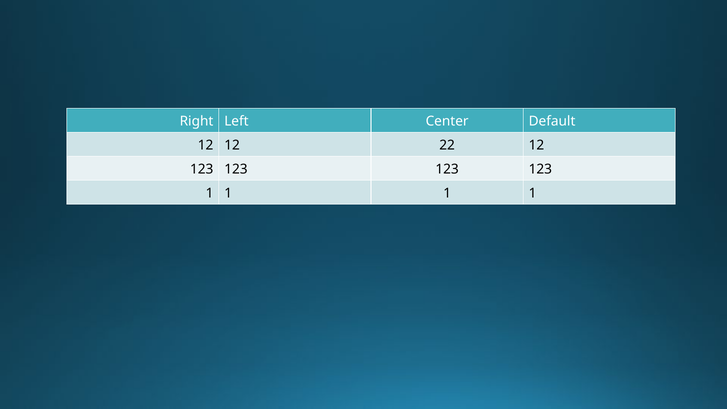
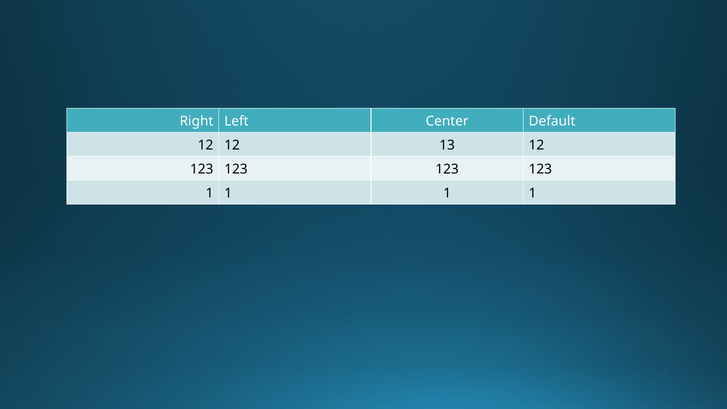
22: 22 -> 13
